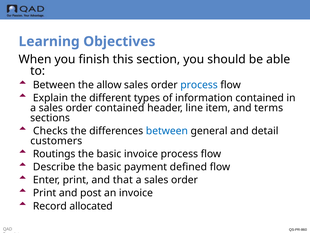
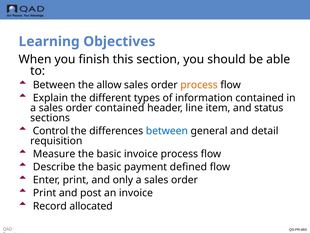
process at (199, 85) colour: blue -> orange
terms: terms -> status
Checks: Checks -> Control
customers: customers -> requisition
Routings: Routings -> Measure
that: that -> only
